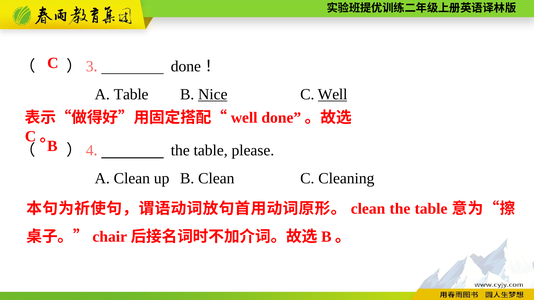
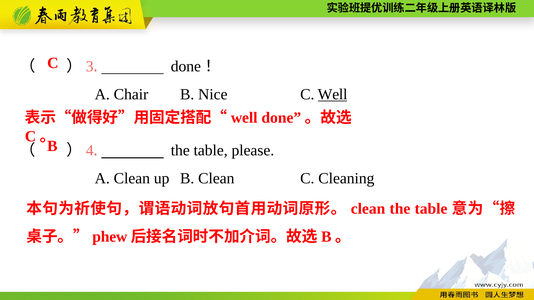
A Table: Table -> Chair
Nice underline: present -> none
chair: chair -> phew
